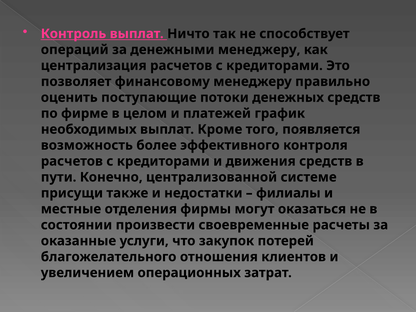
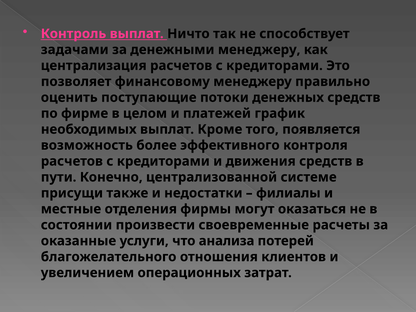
операций: операций -> задачами
закупок: закупок -> анализа
